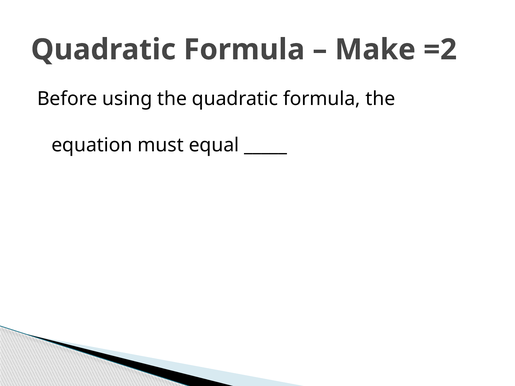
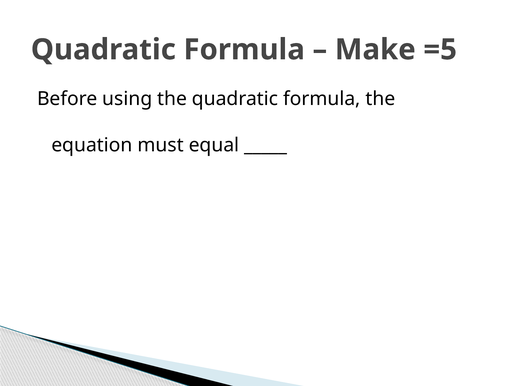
=2: =2 -> =5
